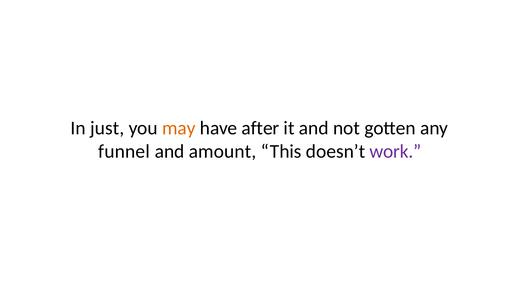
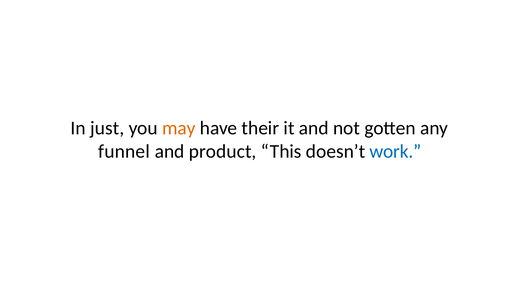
after: after -> their
amount: amount -> product
work colour: purple -> blue
